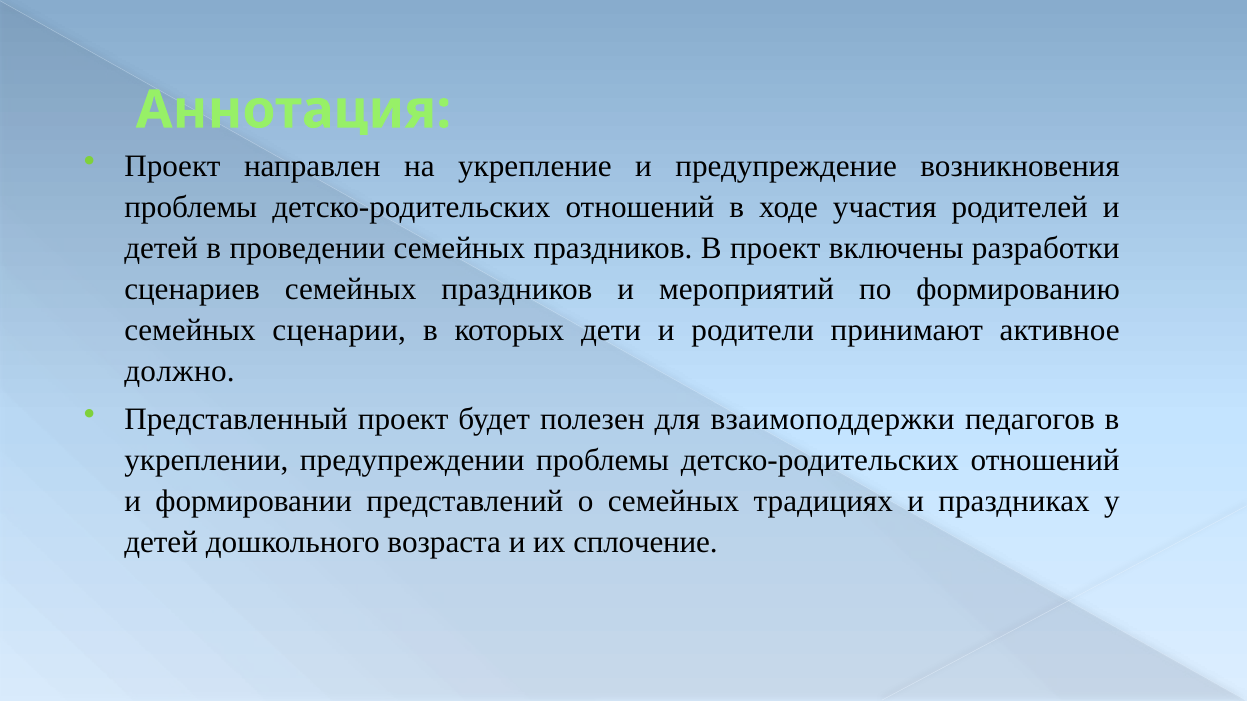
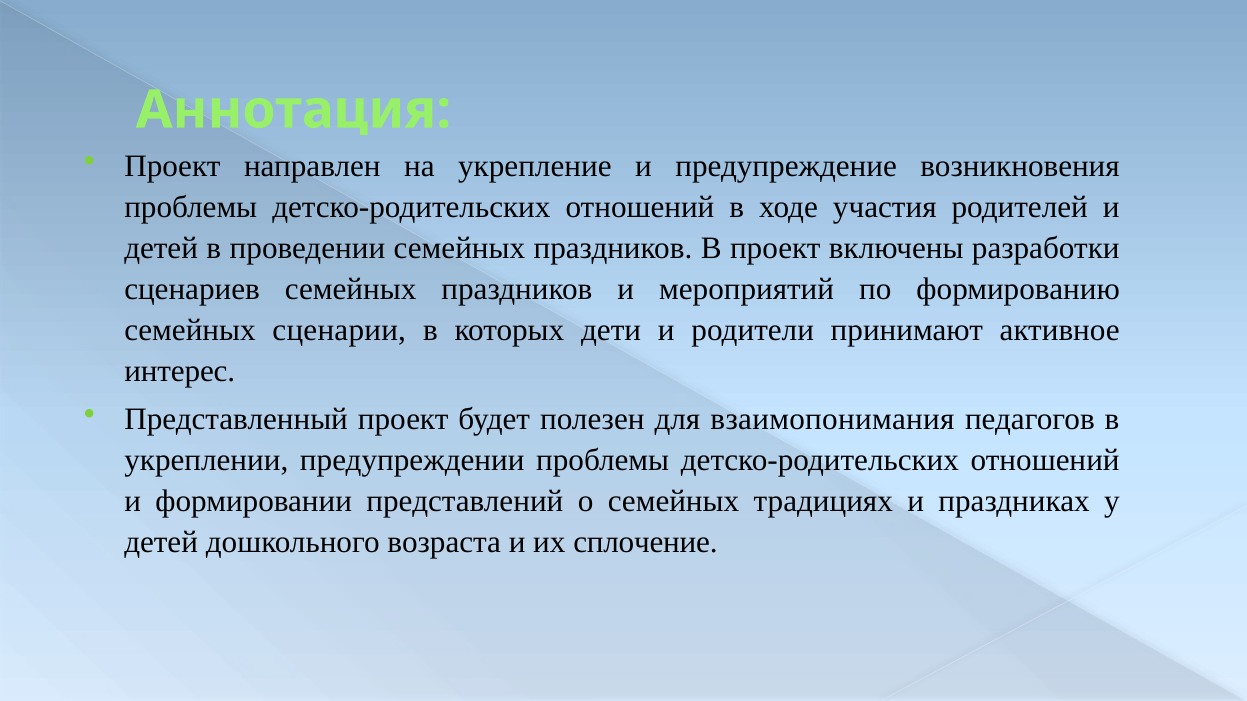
должно: должно -> интерес
взаимоподдержки: взаимоподдержки -> взаимопонимания
